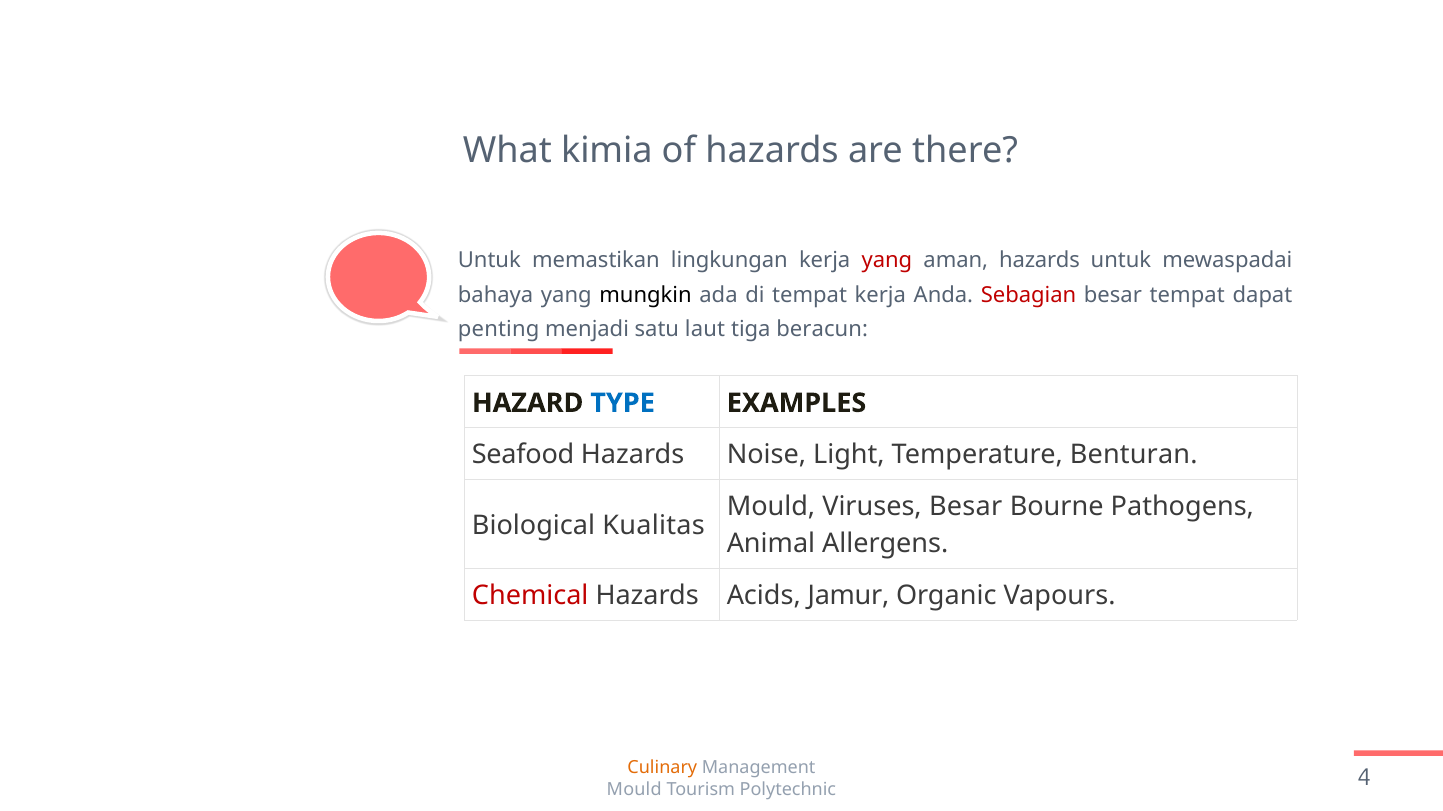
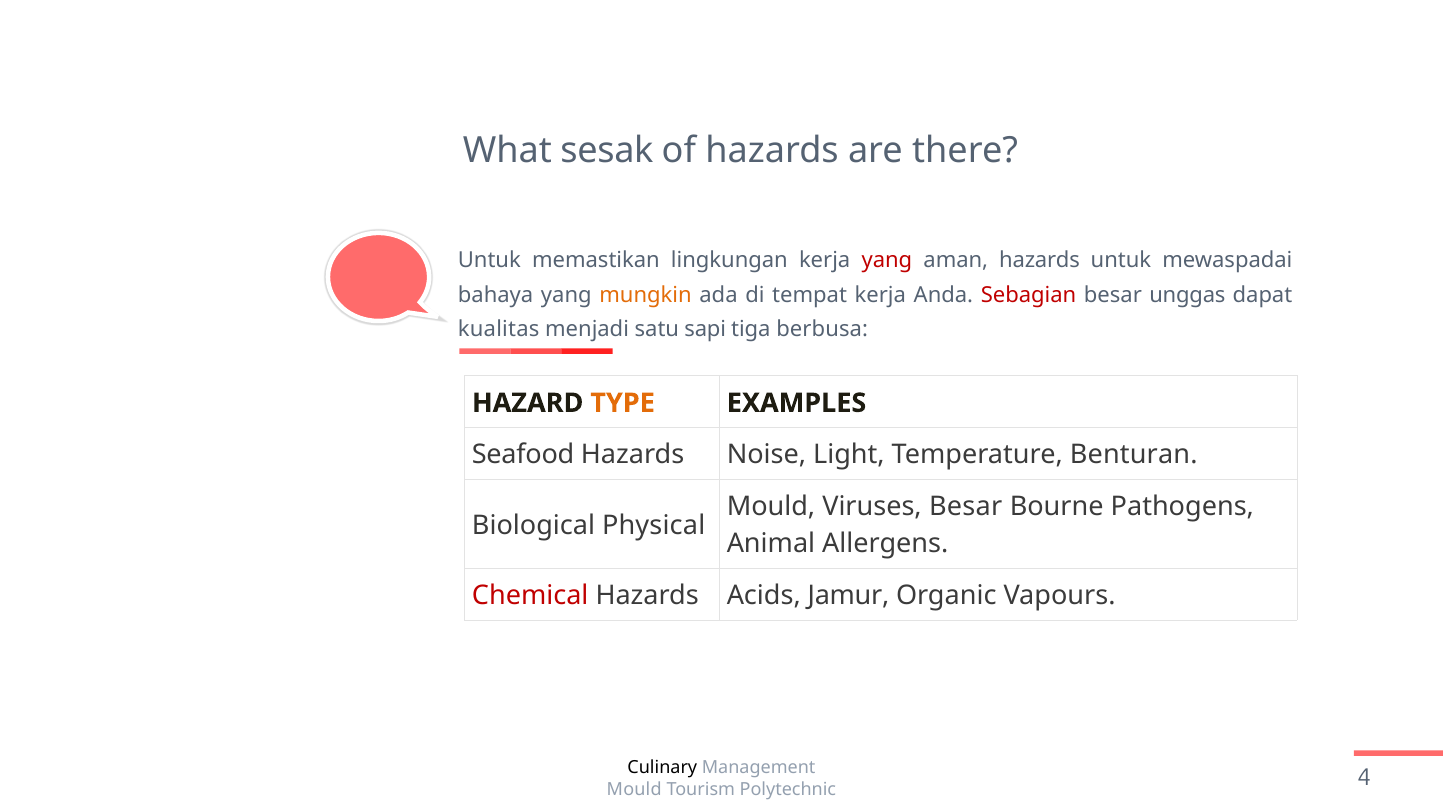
kimia: kimia -> sesak
mungkin colour: black -> orange
besar tempat: tempat -> unggas
penting: penting -> kualitas
laut: laut -> sapi
beracun: beracun -> berbusa
TYPE colour: blue -> orange
Kualitas: Kualitas -> Physical
Culinary colour: orange -> black
